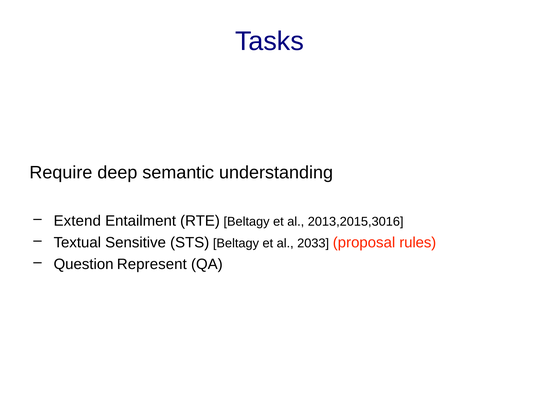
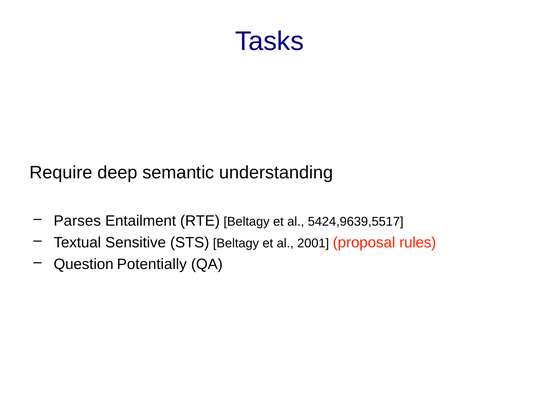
Extend: Extend -> Parses
2013,2015,3016: 2013,2015,3016 -> 5424,9639,5517
2033: 2033 -> 2001
Represent: Represent -> Potentially
